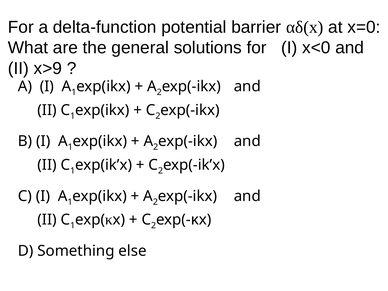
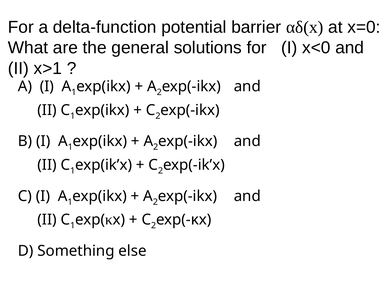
x>9: x>9 -> x>1
